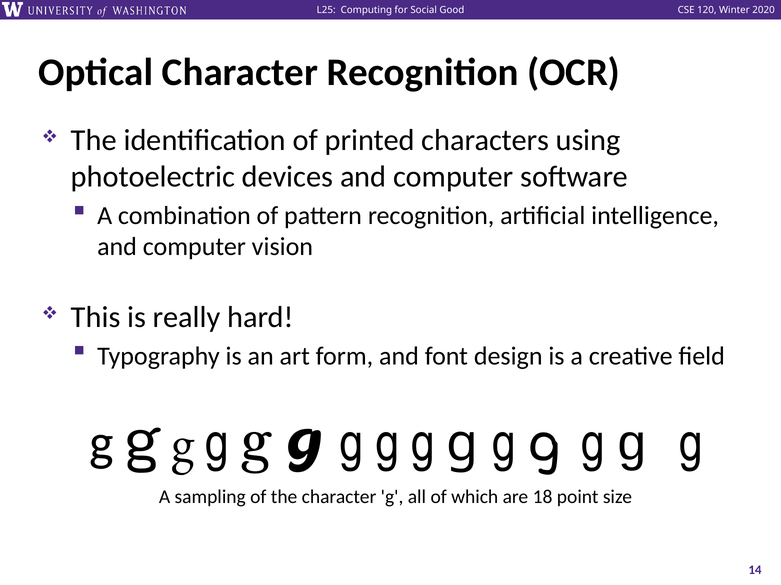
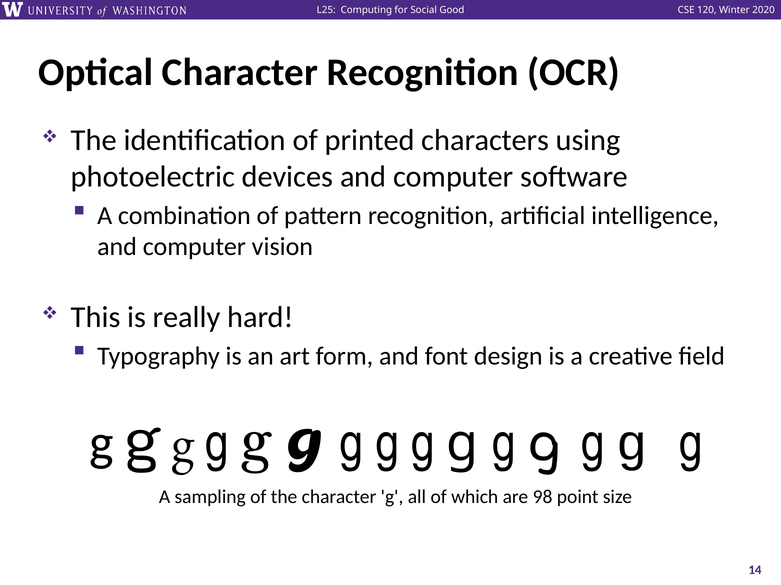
18: 18 -> 98
